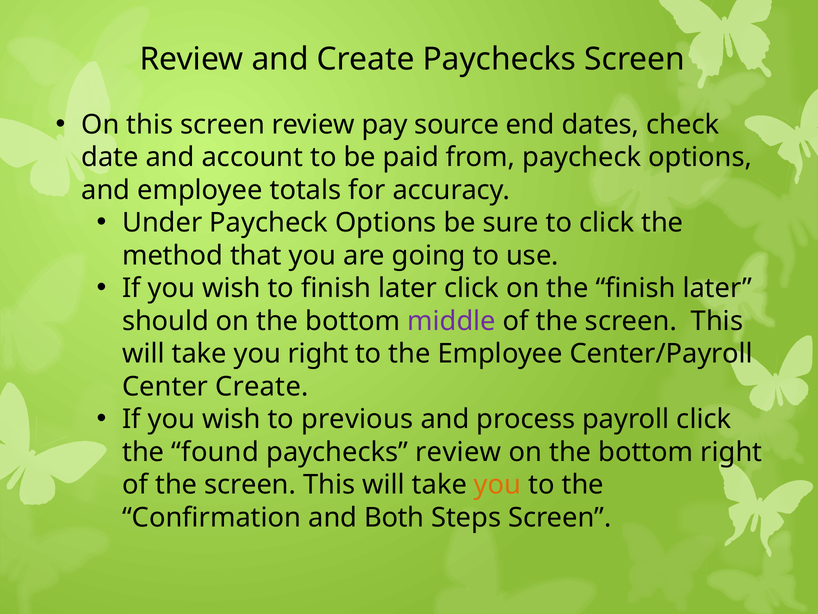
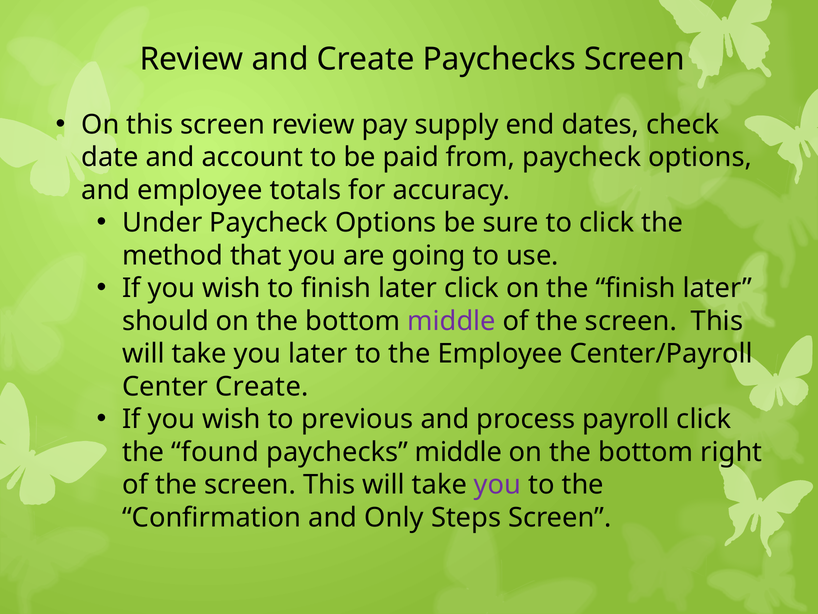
source: source -> supply
you right: right -> later
paychecks review: review -> middle
you at (498, 484) colour: orange -> purple
Both: Both -> Only
